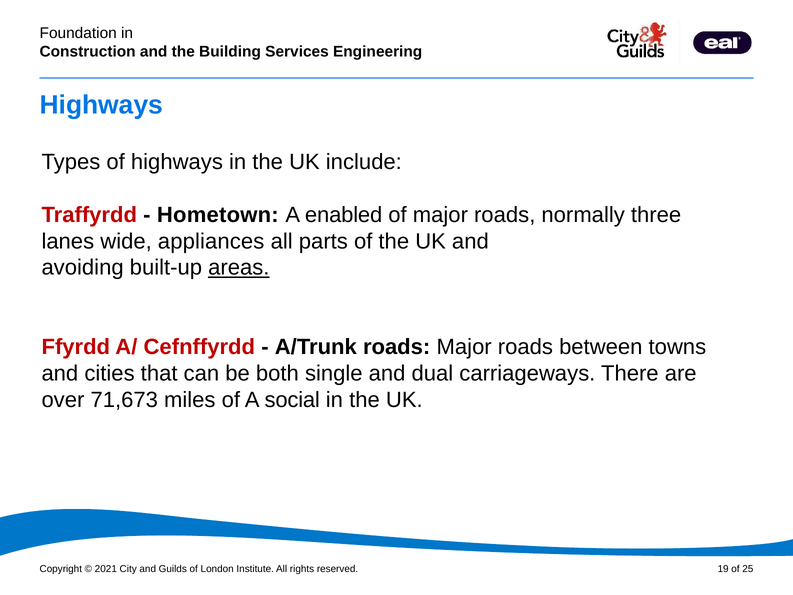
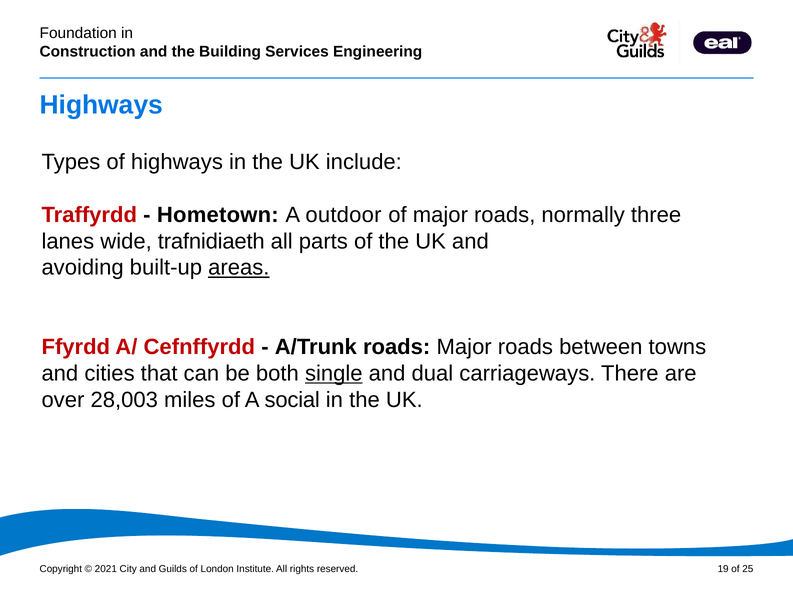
enabled: enabled -> outdoor
appliances: appliances -> trafnidiaeth
single underline: none -> present
71,673: 71,673 -> 28,003
